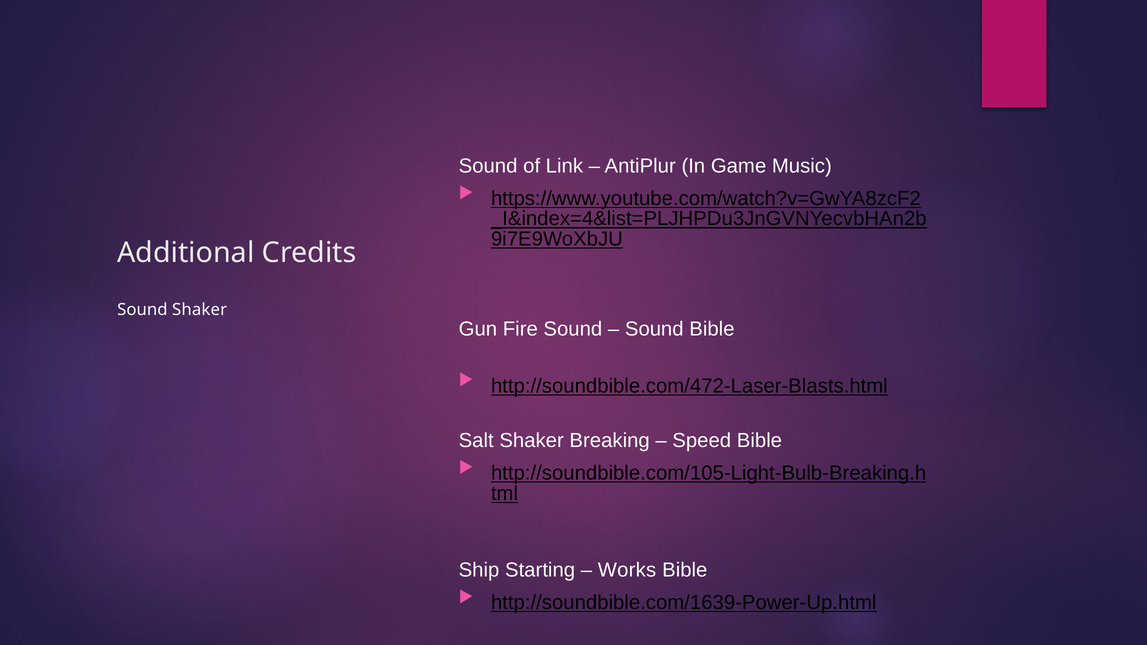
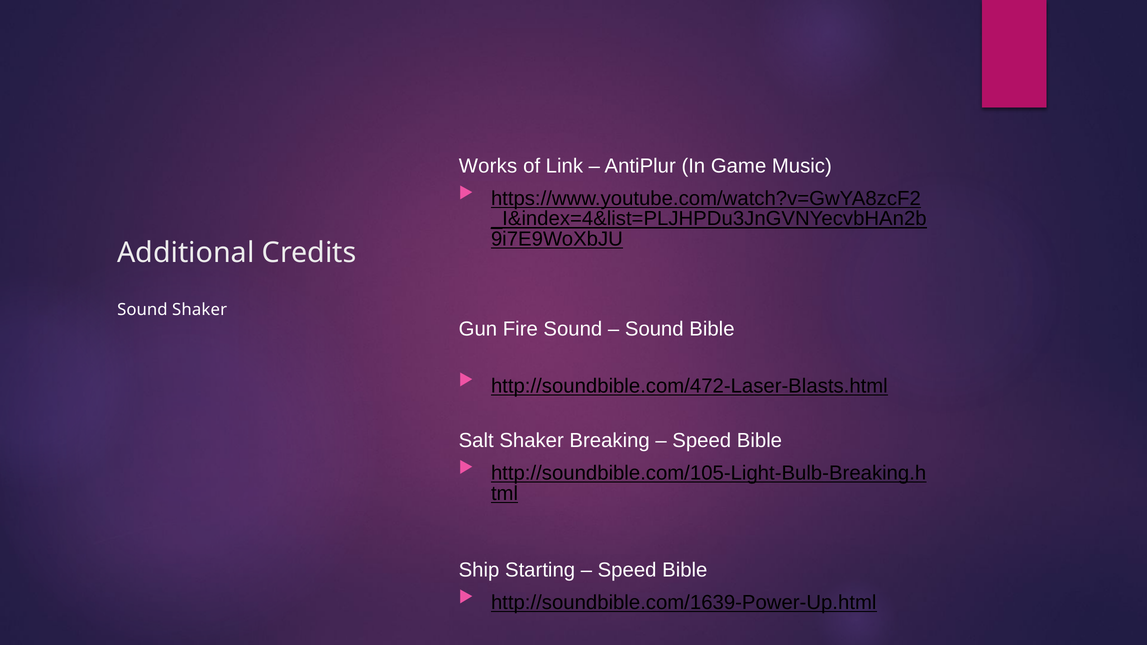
Sound at (488, 166): Sound -> Works
Works at (627, 570): Works -> Speed
